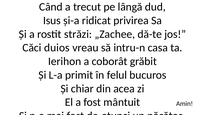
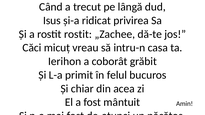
rostit străzi: străzi -> rostit
duios: duios -> micuț
